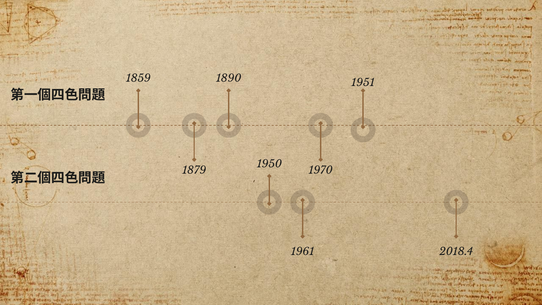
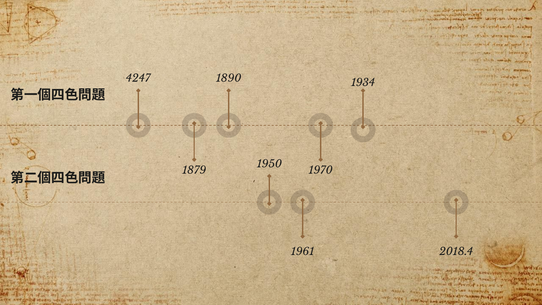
1859: 1859 -> 4247
1951: 1951 -> 1934
